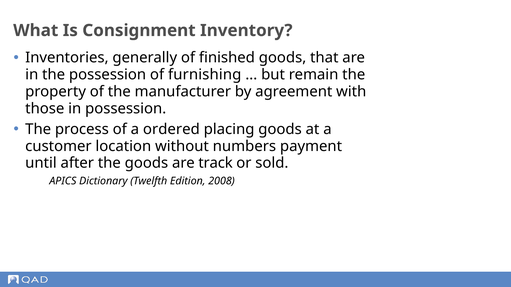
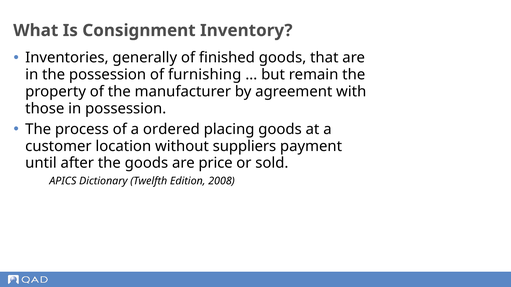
numbers: numbers -> suppliers
track: track -> price
